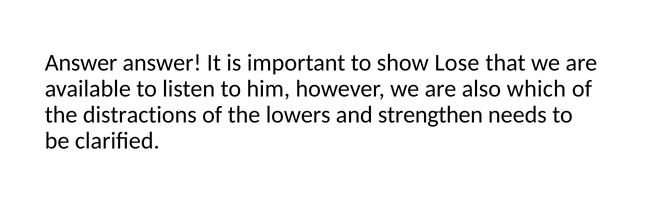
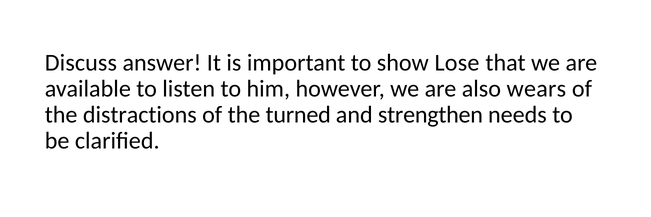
Answer at (81, 63): Answer -> Discuss
which: which -> wears
lowers: lowers -> turned
